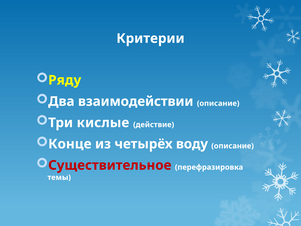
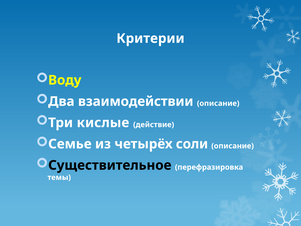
Ряду: Ряду -> Воду
Конце: Конце -> Семье
воду: воду -> соли
Существительное colour: red -> black
